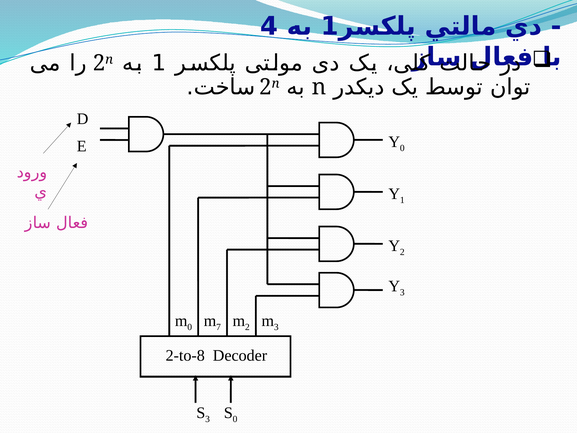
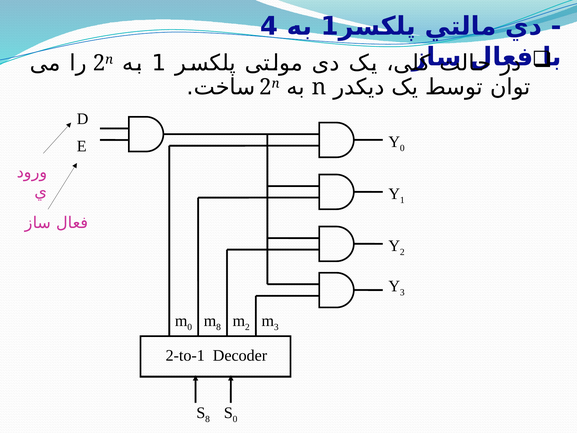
7 at (219, 327): 7 -> 8
2-to-8: 2-to-8 -> 2-to-1
3 at (208, 419): 3 -> 8
